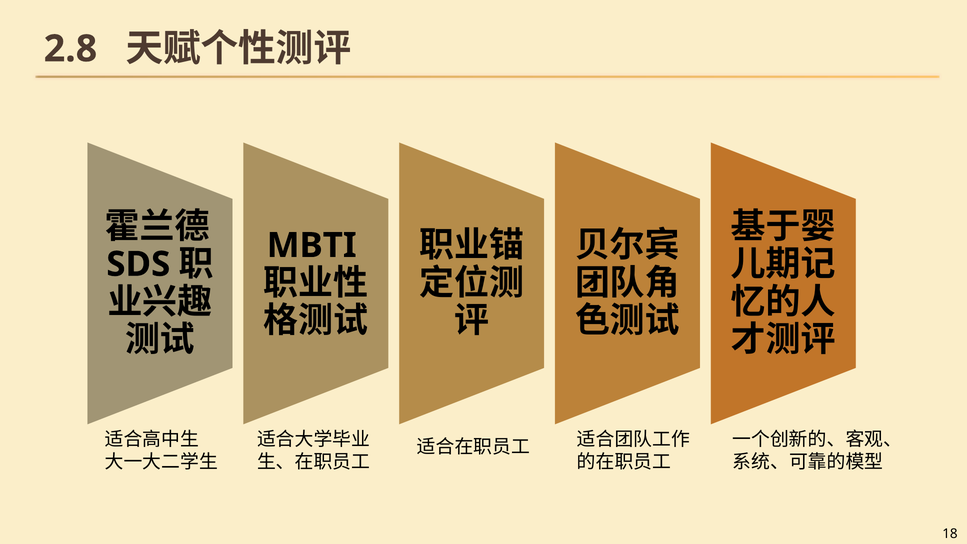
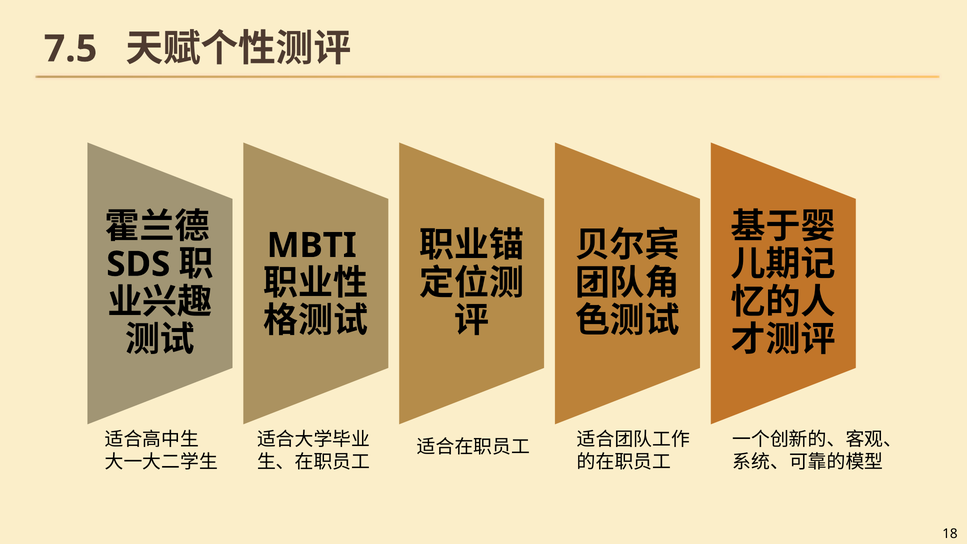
2.8: 2.8 -> 7.5
